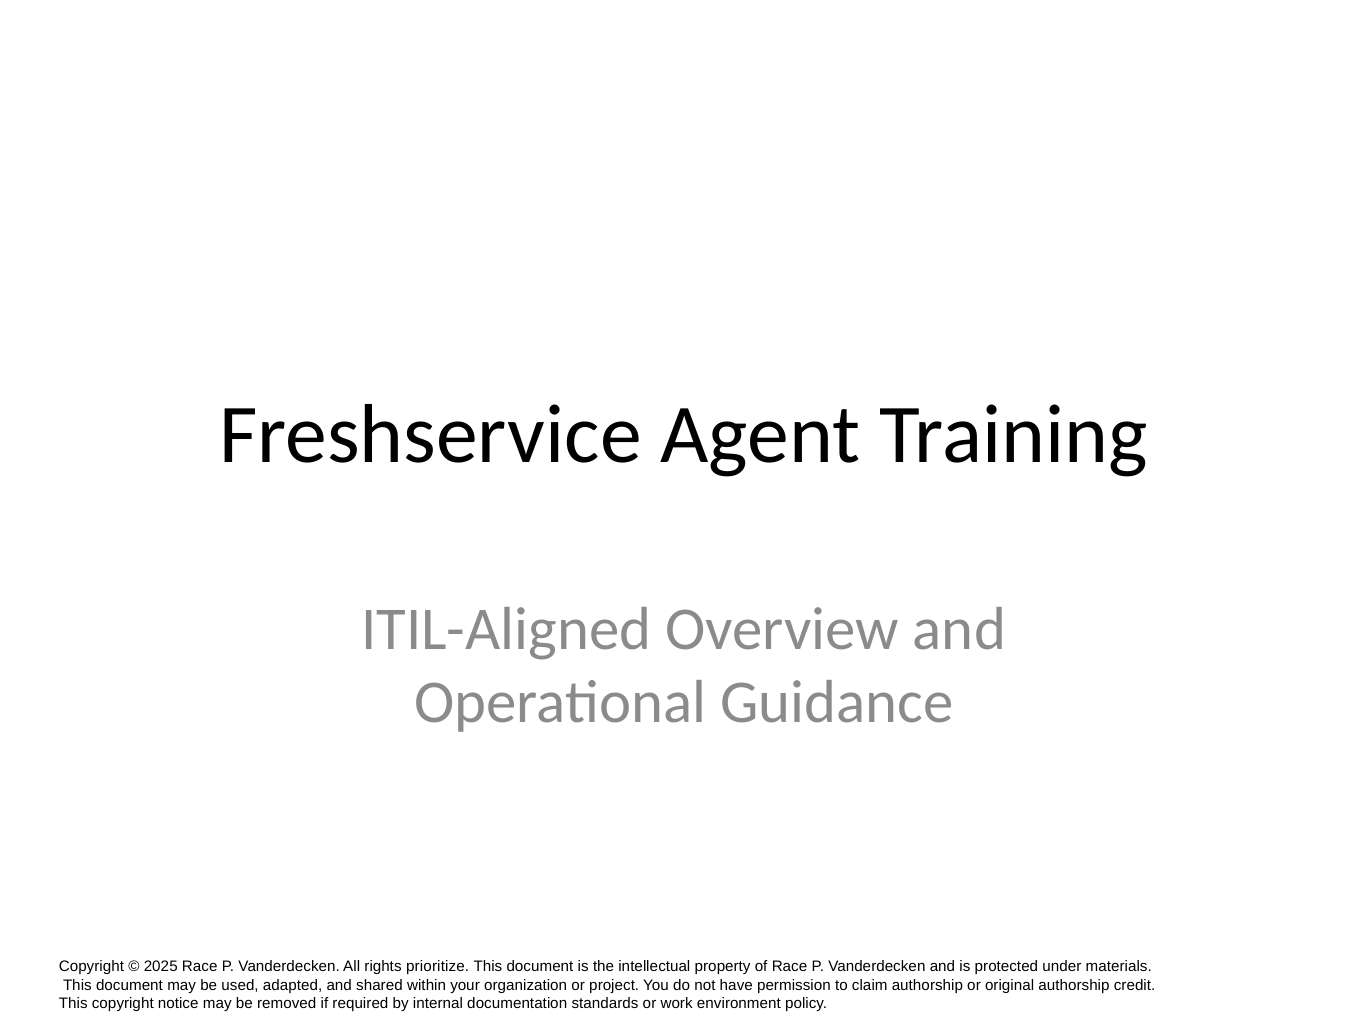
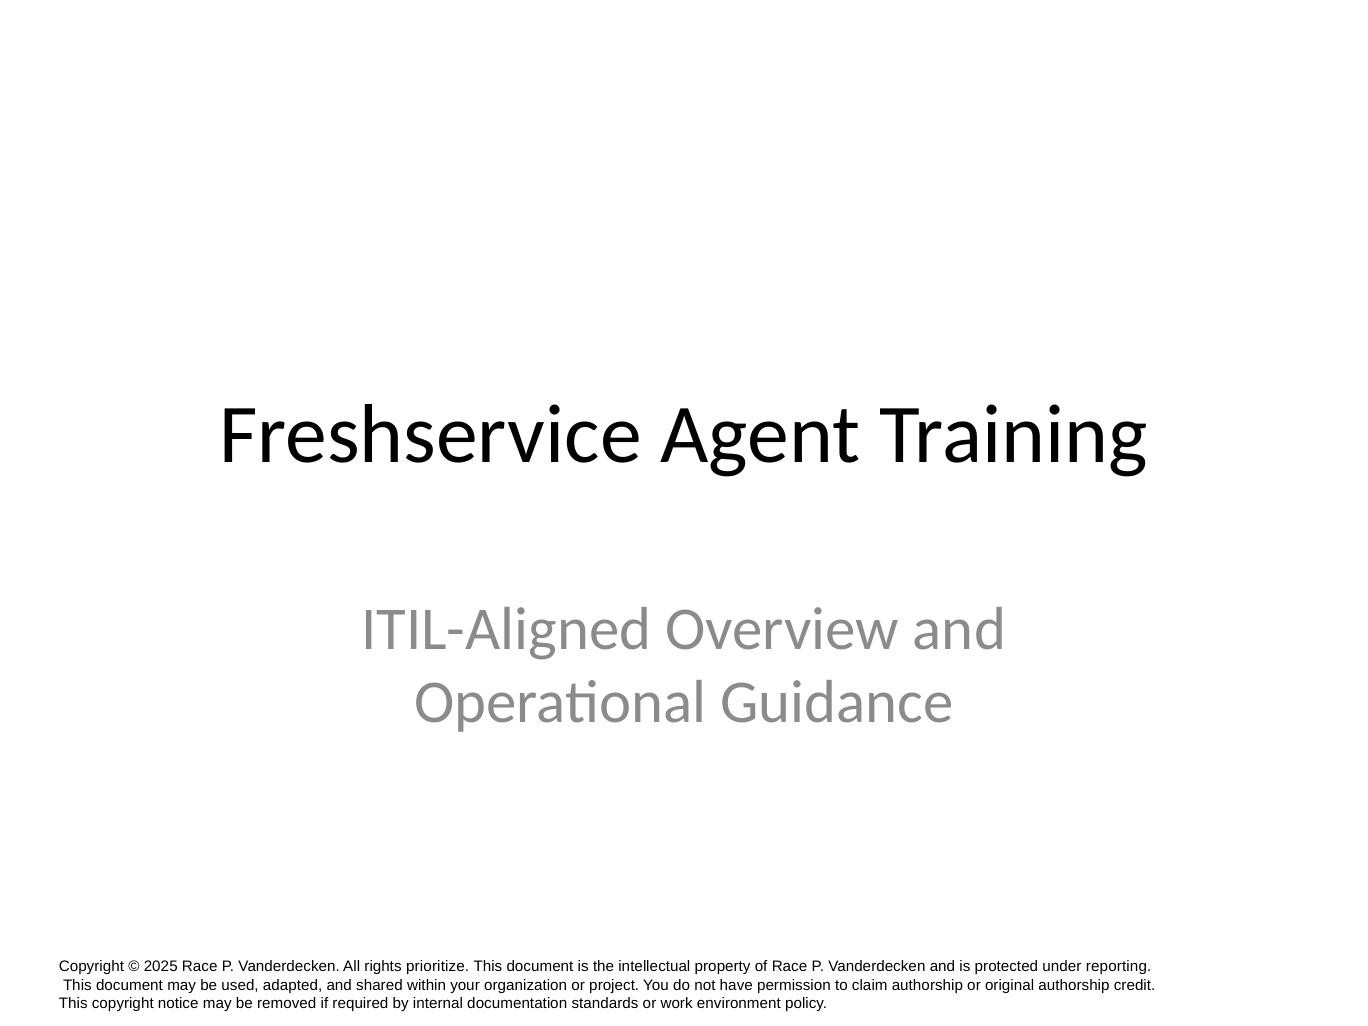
materials: materials -> reporting
